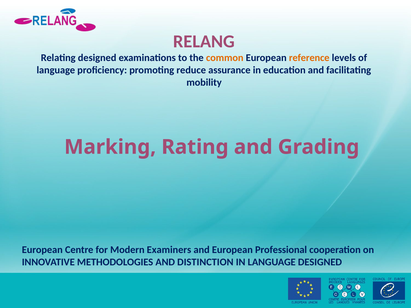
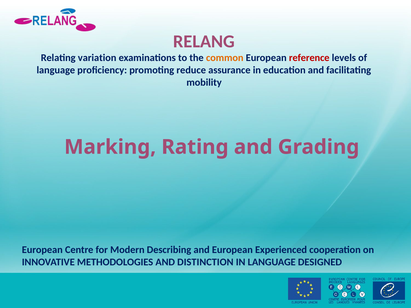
Relating designed: designed -> variation
reference colour: orange -> red
Examiners: Examiners -> Describing
Professional: Professional -> Experienced
